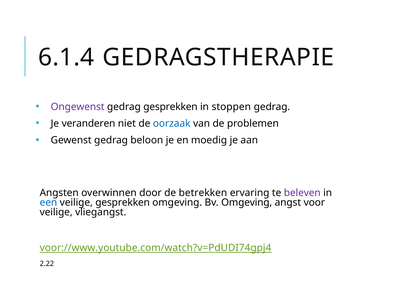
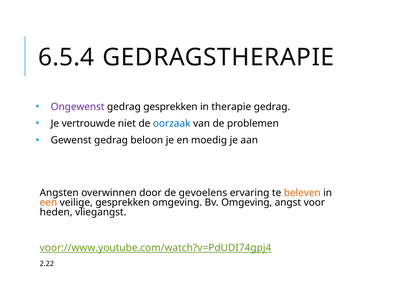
6.1.4: 6.1.4 -> 6.5.4
stoppen: stoppen -> therapie
veranderen: veranderen -> vertrouwde
betrekken: betrekken -> gevoelens
beleven colour: purple -> orange
een colour: blue -> orange
veilige at (56, 212): veilige -> heden
